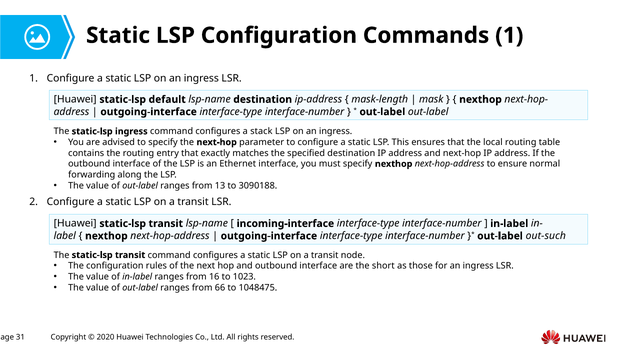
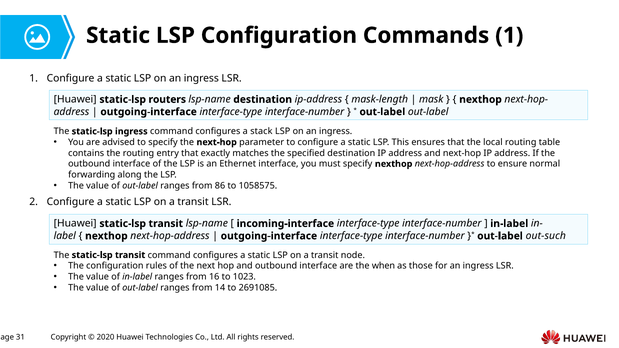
default: default -> routers
13: 13 -> 86
3090188: 3090188 -> 1058575
short: short -> when
66: 66 -> 14
1048475: 1048475 -> 2691085
